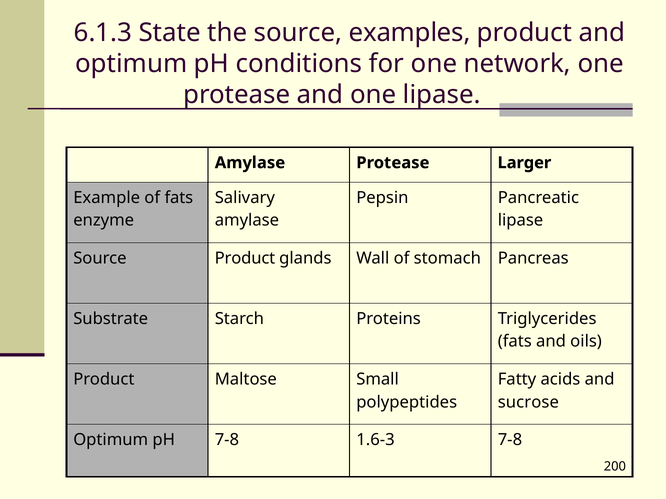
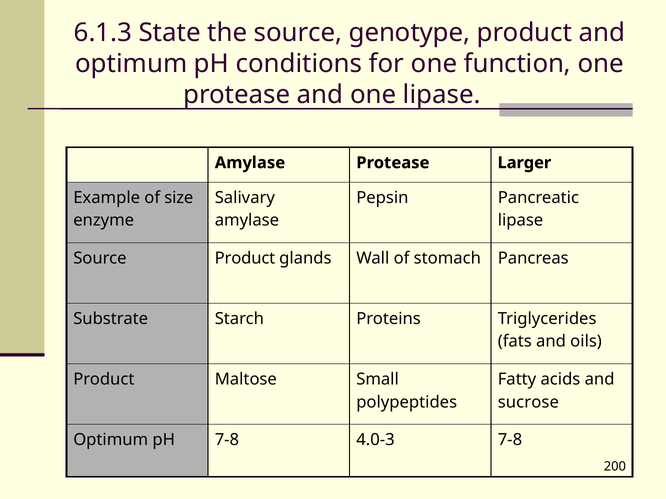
examples: examples -> genotype
network: network -> function
of fats: fats -> size
1.6-3: 1.6-3 -> 4.0-3
